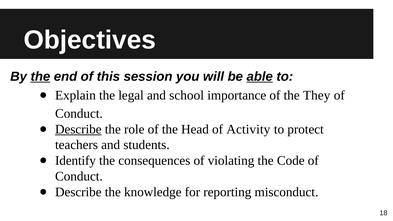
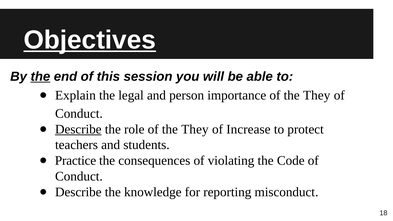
Objectives underline: none -> present
able underline: present -> none
school: school -> person
role of the Head: Head -> They
Activity: Activity -> Increase
Identify: Identify -> Practice
